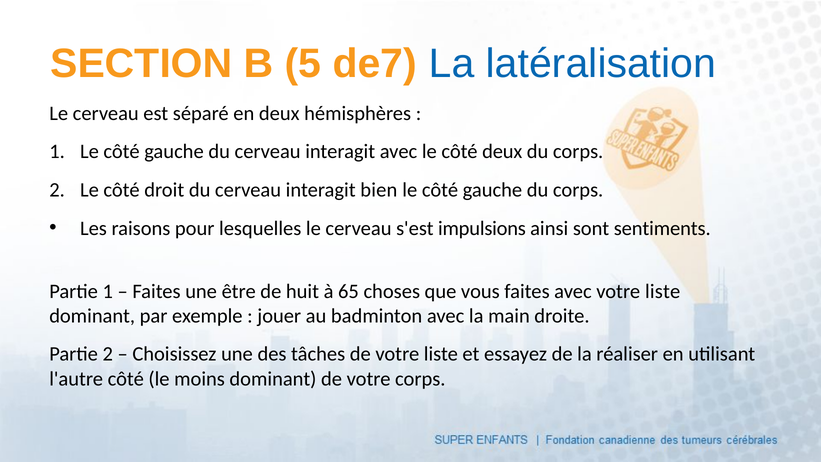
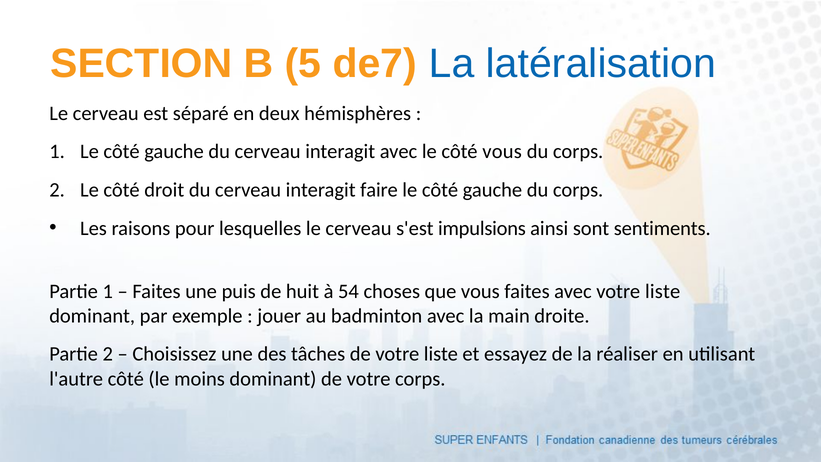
côté deux: deux -> vous
bien: bien -> faire
être: être -> puis
65: 65 -> 54
